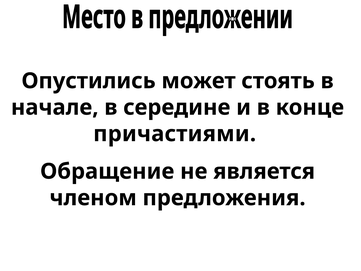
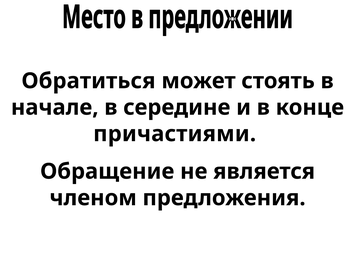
Опустились: Опустились -> Обратиться
